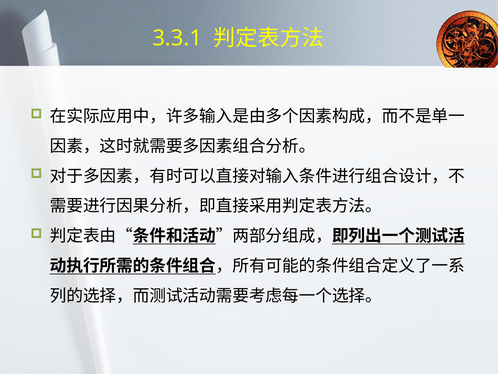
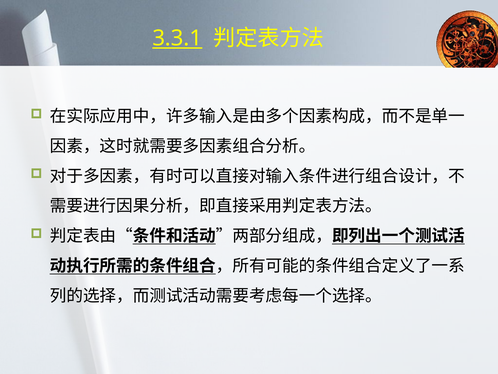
3.3.1 underline: none -> present
